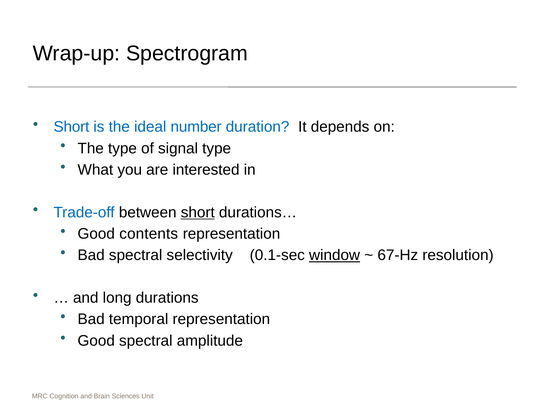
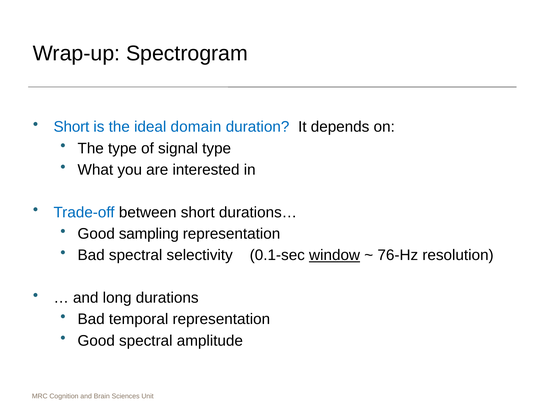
number: number -> domain
short at (198, 212) underline: present -> none
contents: contents -> sampling
67-Hz: 67-Hz -> 76-Hz
